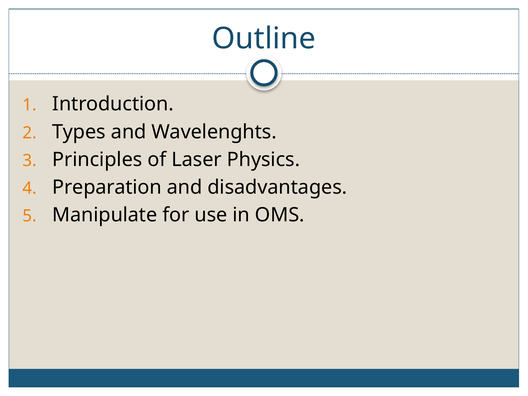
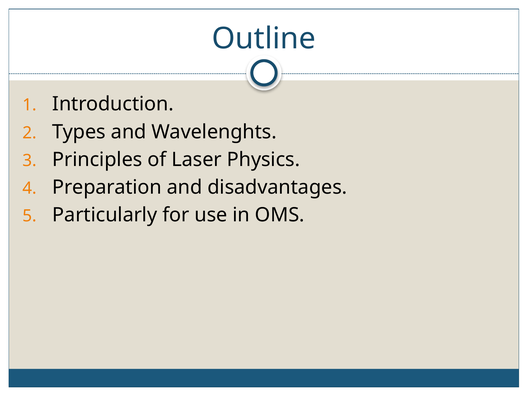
Manipulate: Manipulate -> Particularly
